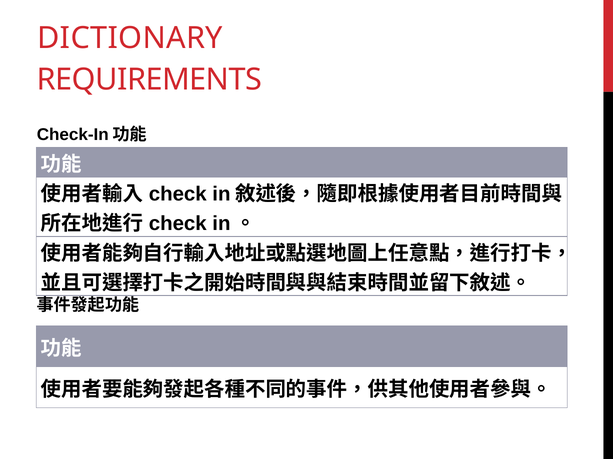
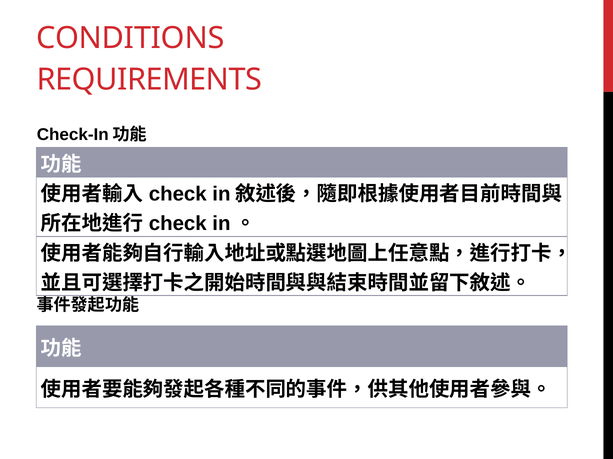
DICTIONARY: DICTIONARY -> CONDITIONS
